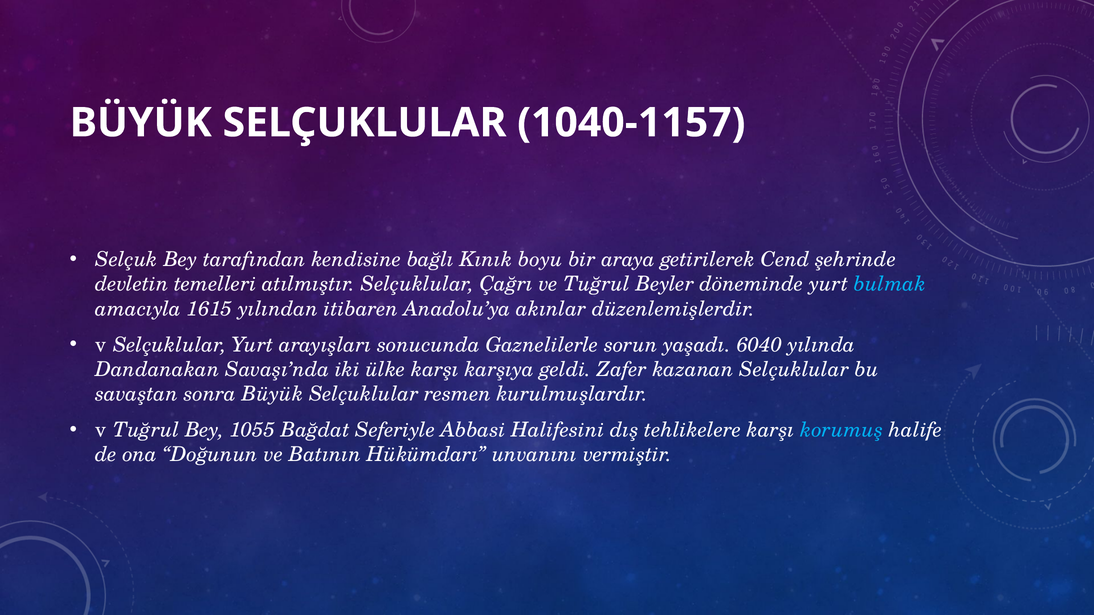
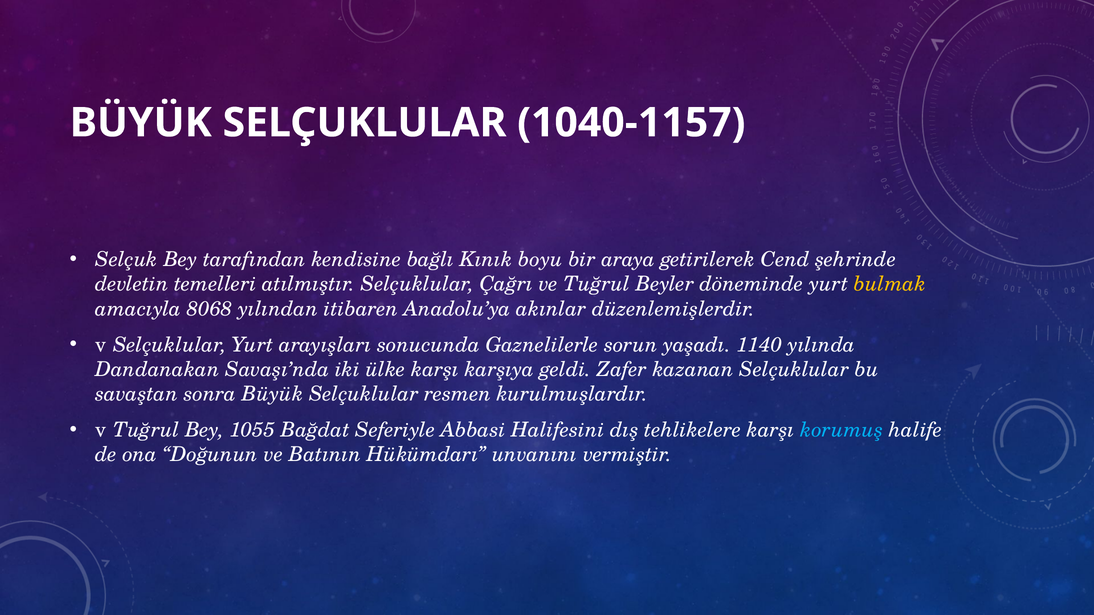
bulmak colour: light blue -> yellow
1615: 1615 -> 8068
6040: 6040 -> 1140
